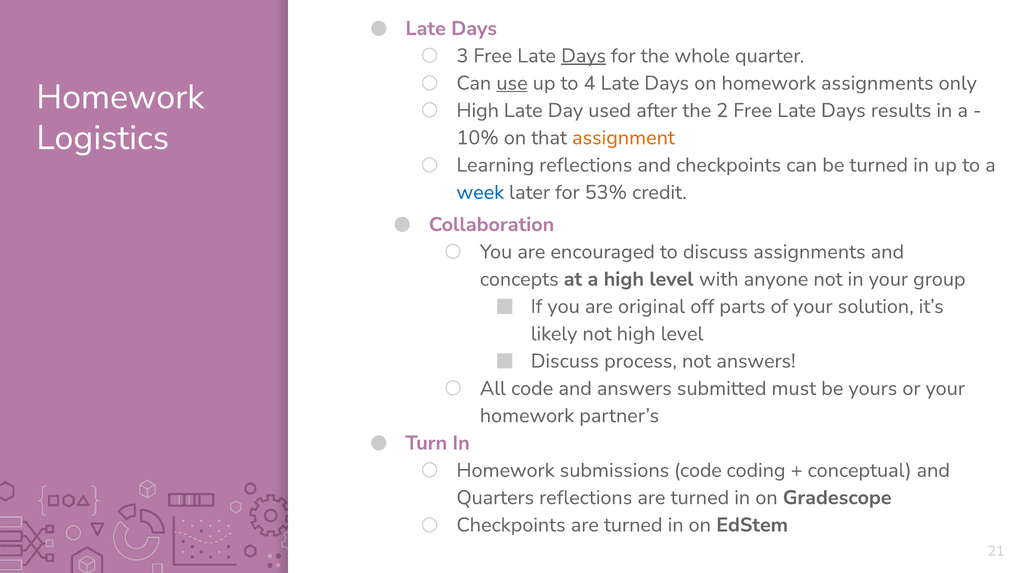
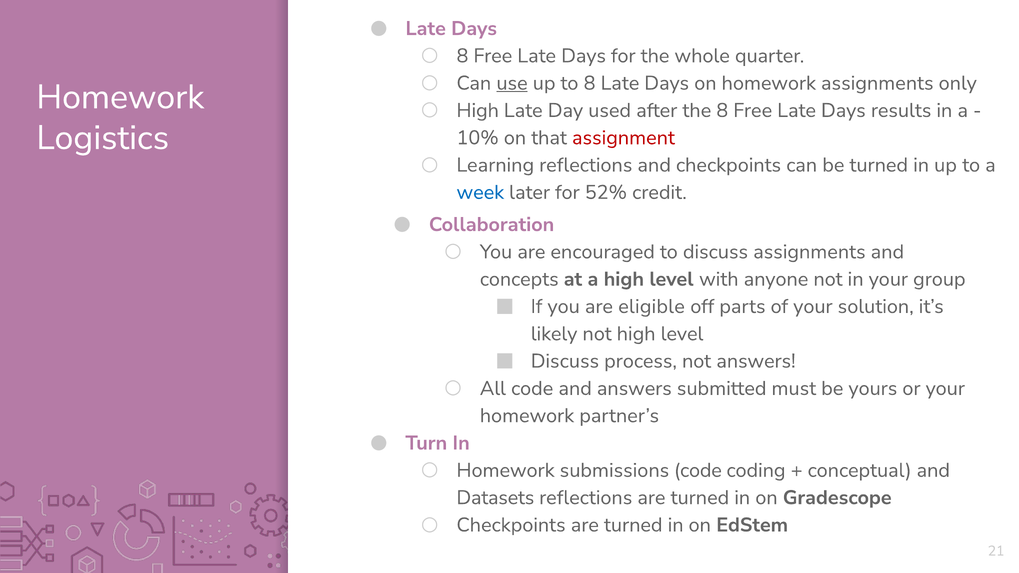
3 at (462, 56): 3 -> 8
Days at (584, 56) underline: present -> none
to 4: 4 -> 8
the 2: 2 -> 8
assignment colour: orange -> red
53%: 53% -> 52%
original: original -> eligible
Quarters: Quarters -> Datasets
